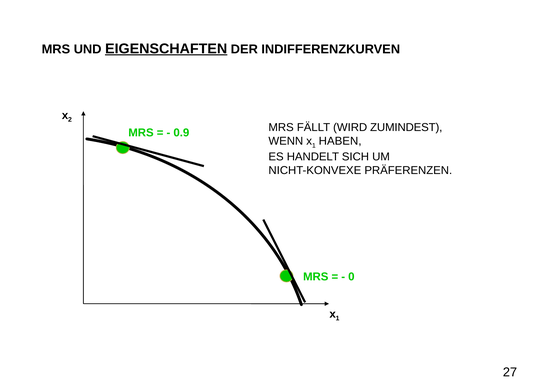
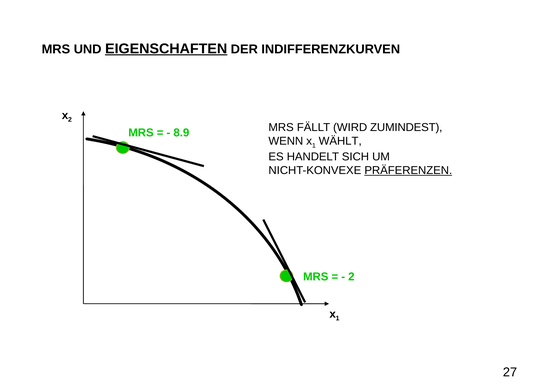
0.9: 0.9 -> 8.9
HABEN: HABEN -> WÄHLT
PRÄFERENZEN underline: none -> present
0 at (351, 277): 0 -> 2
